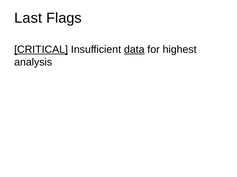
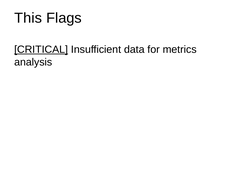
Last: Last -> This
data underline: present -> none
highest: highest -> metrics
